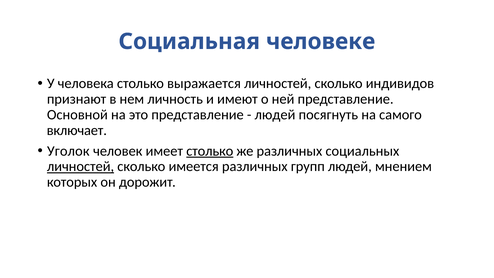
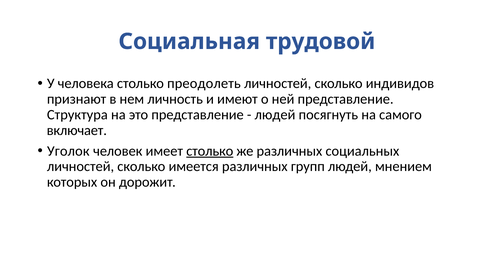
человеке: человеке -> трудовой
выражается: выражается -> преодолеть
Основной: Основной -> Структура
личностей at (81, 166) underline: present -> none
